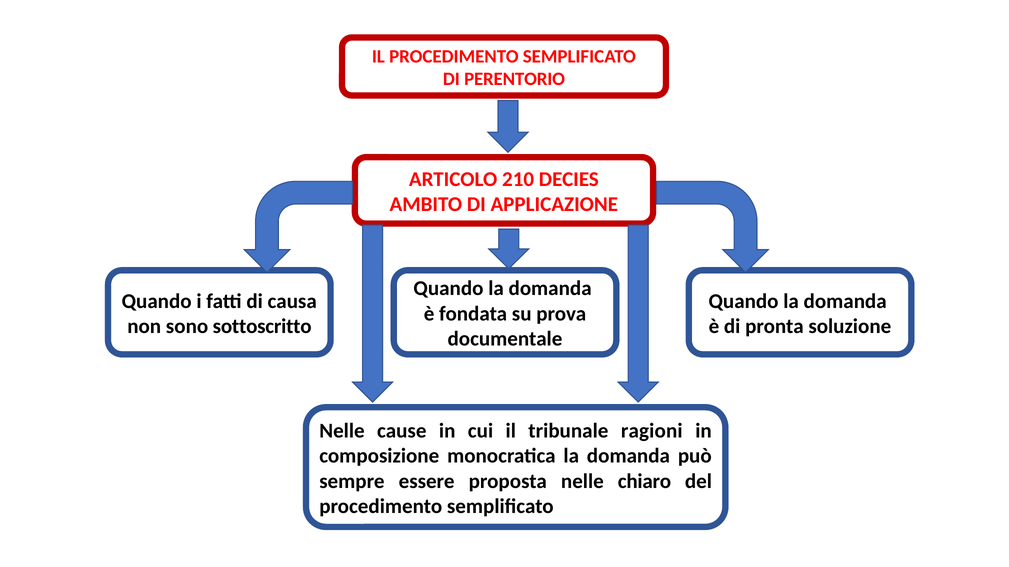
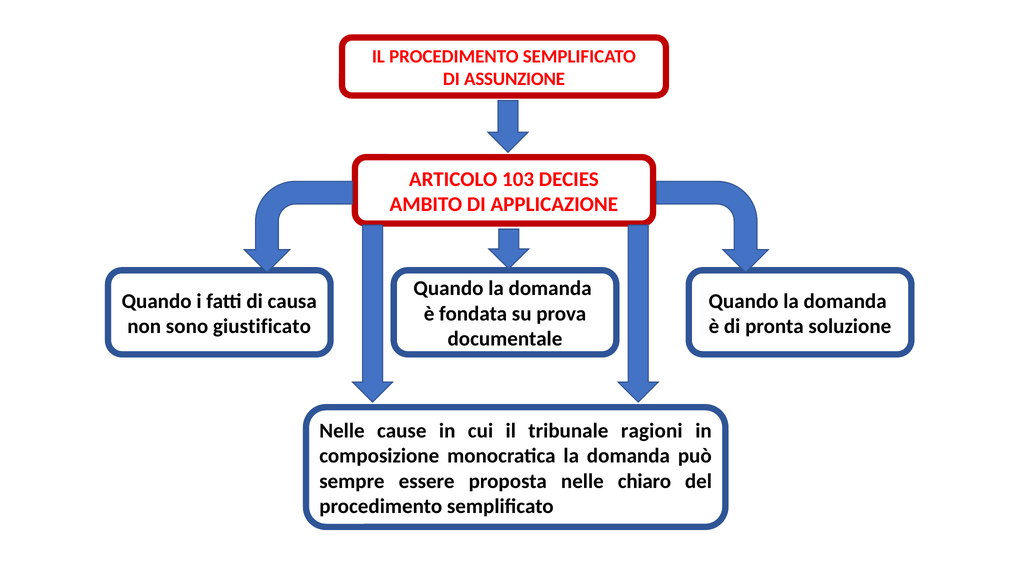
PERENTORIO: PERENTORIO -> ASSUNZIONE
210: 210 -> 103
sottoscritto: sottoscritto -> giustificato
